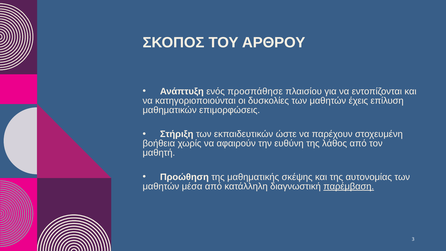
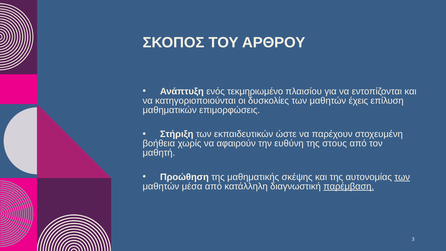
προσπάθησε: προσπάθησε -> τεκμηριωμένο
λάθος: λάθος -> στους
των at (402, 177) underline: none -> present
